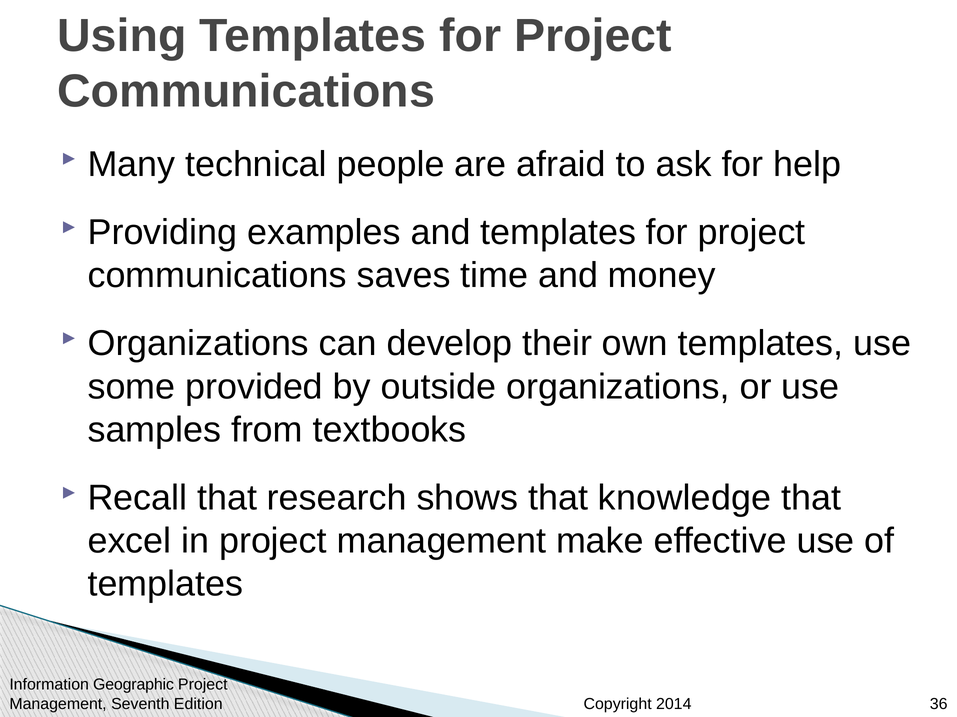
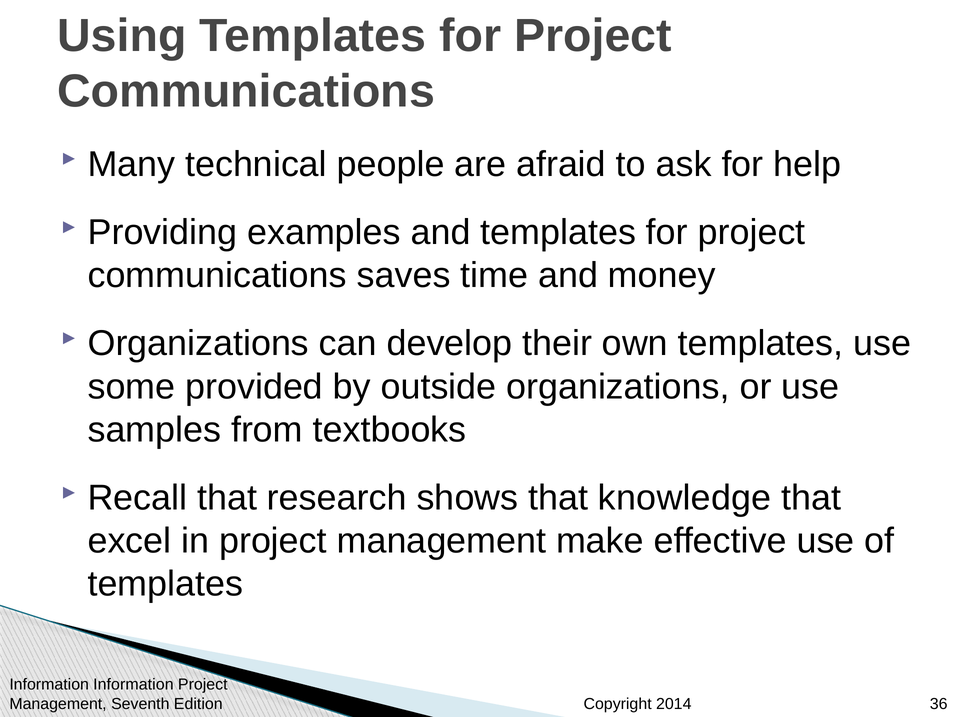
Information Geographic: Geographic -> Information
